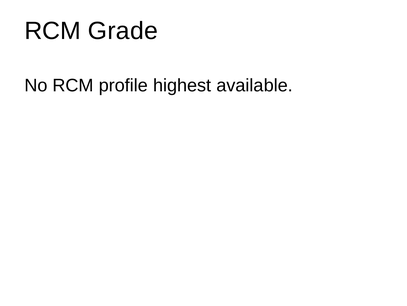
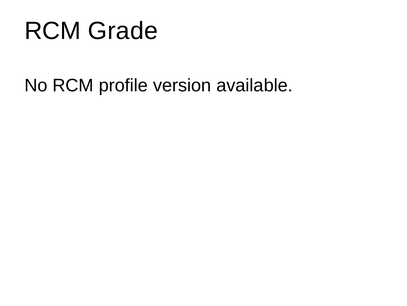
highest: highest -> version
